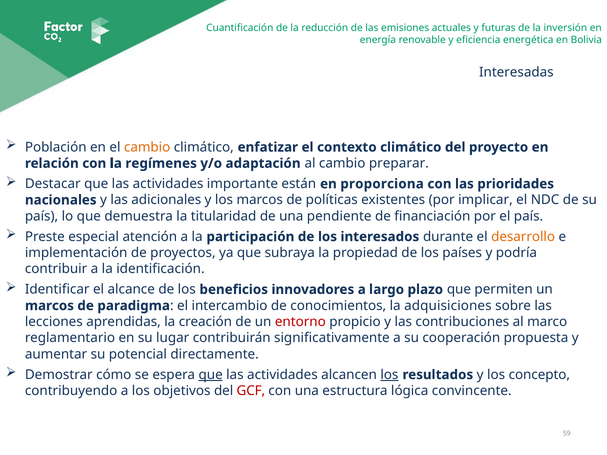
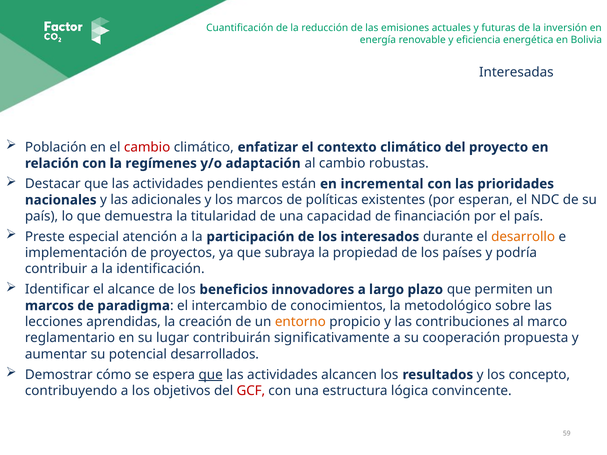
cambio at (147, 147) colour: orange -> red
preparar: preparar -> robustas
importante: importante -> pendientes
proporciona: proporciona -> incremental
implicar: implicar -> esperan
pendiente: pendiente -> capacidad
adquisiciones: adquisiciones -> metodológico
entorno colour: red -> orange
directamente: directamente -> desarrollados
los at (389, 375) underline: present -> none
